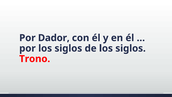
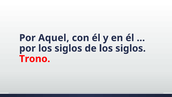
Dador: Dador -> Aquel
